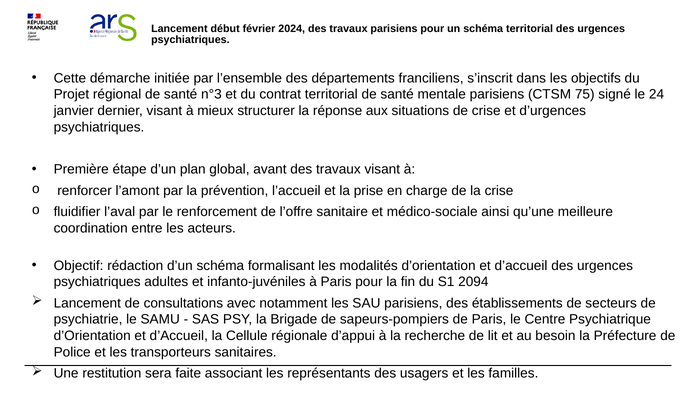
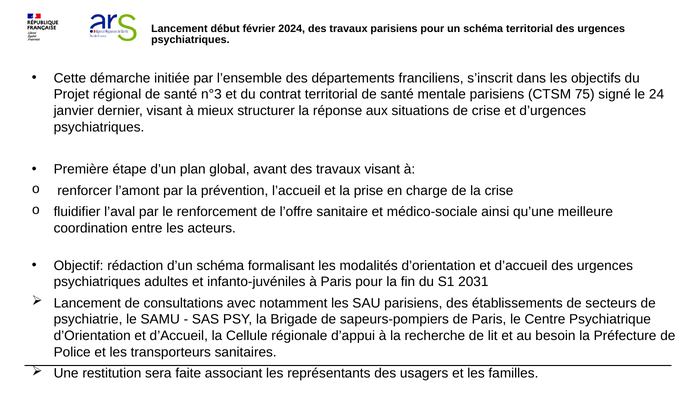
2094: 2094 -> 2031
